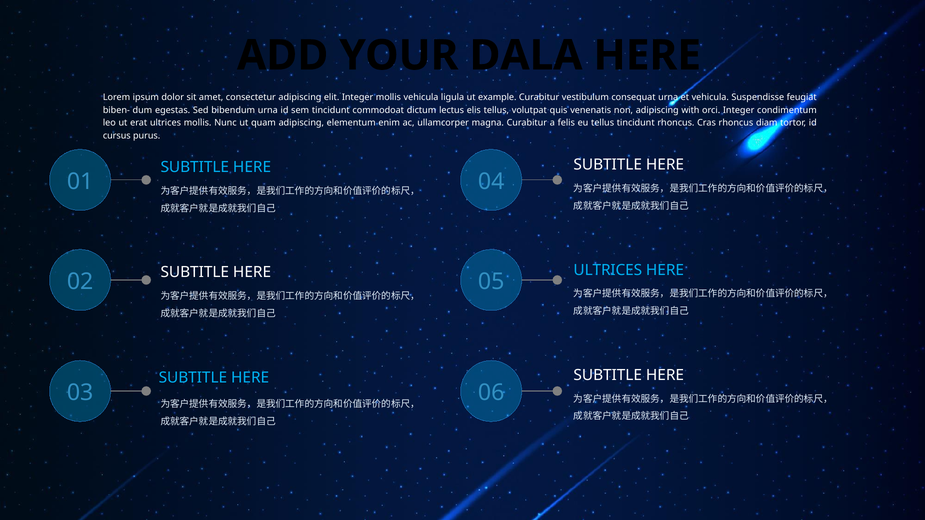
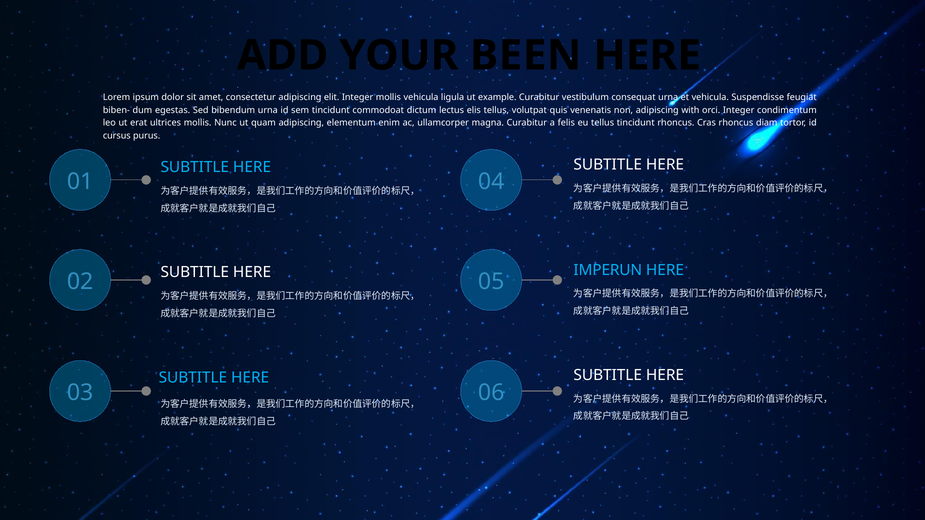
DALA: DALA -> BEEN
ULTRICES at (608, 270): ULTRICES -> IMPERUN
